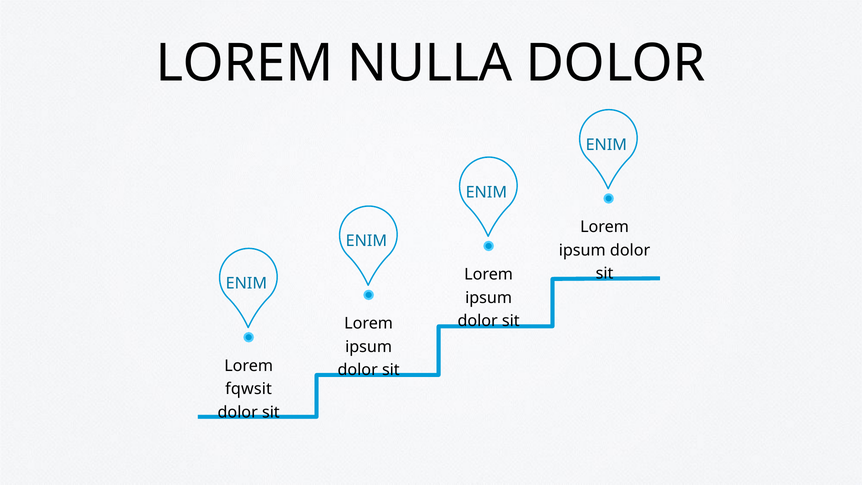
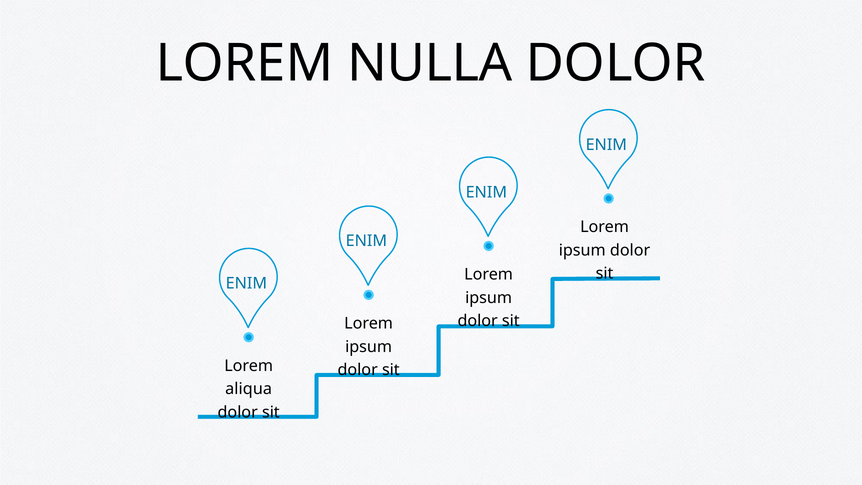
fqwsit: fqwsit -> aliqua
